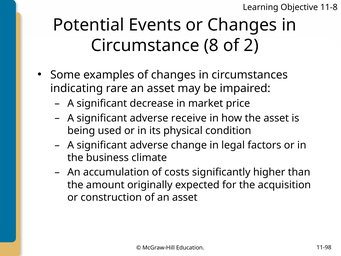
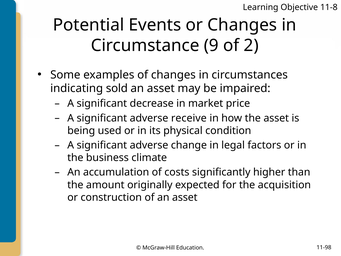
8: 8 -> 9
rare: rare -> sold
